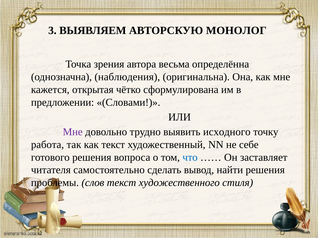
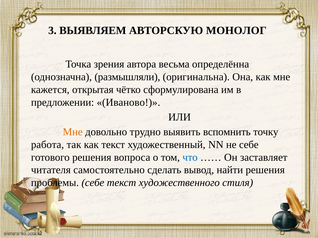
наблюдения: наблюдения -> размышляли
Словами: Словами -> Иваново
Мне at (73, 132) colour: purple -> orange
исходного: исходного -> вспомнить
проблемы слов: слов -> себе
